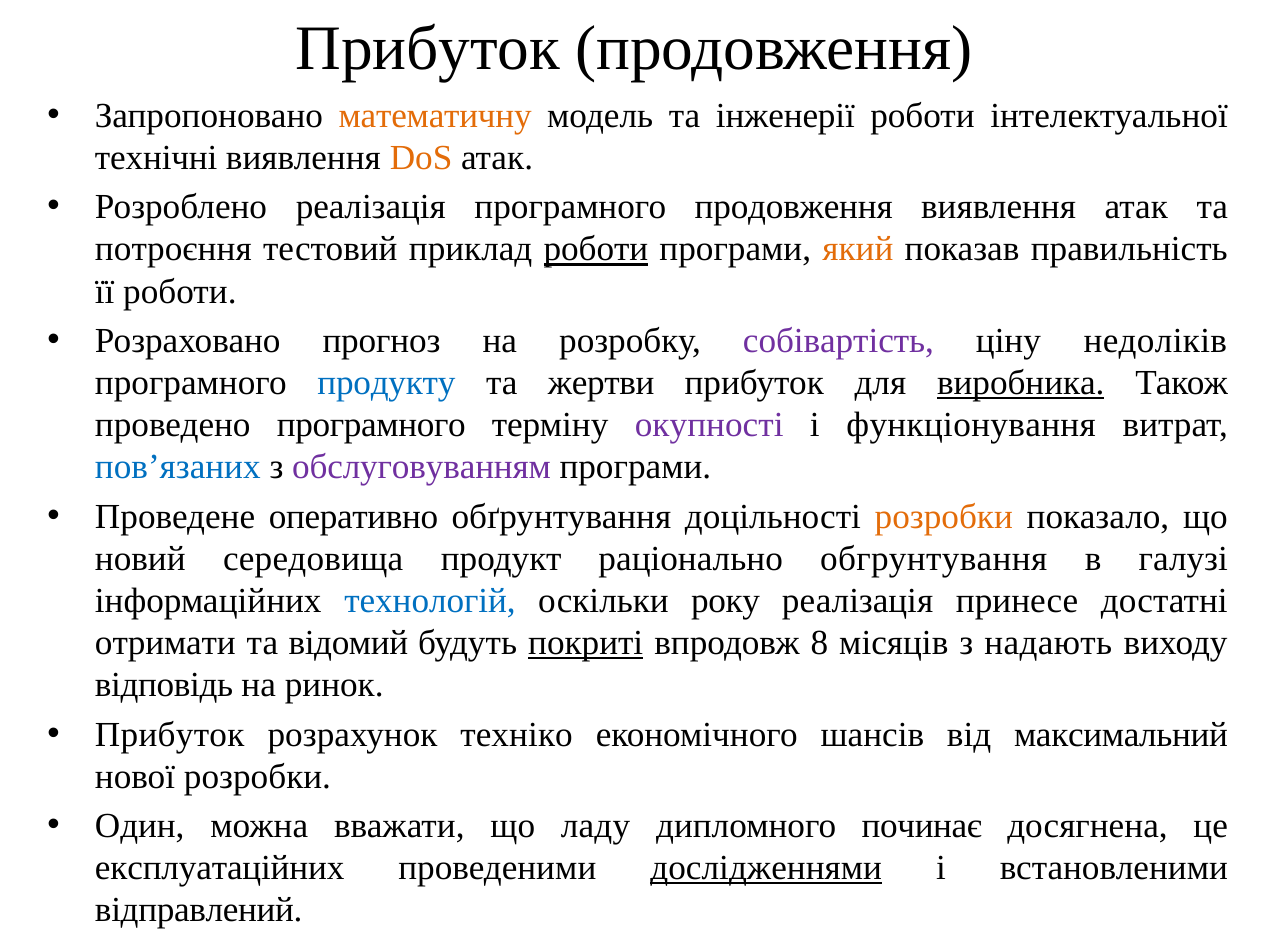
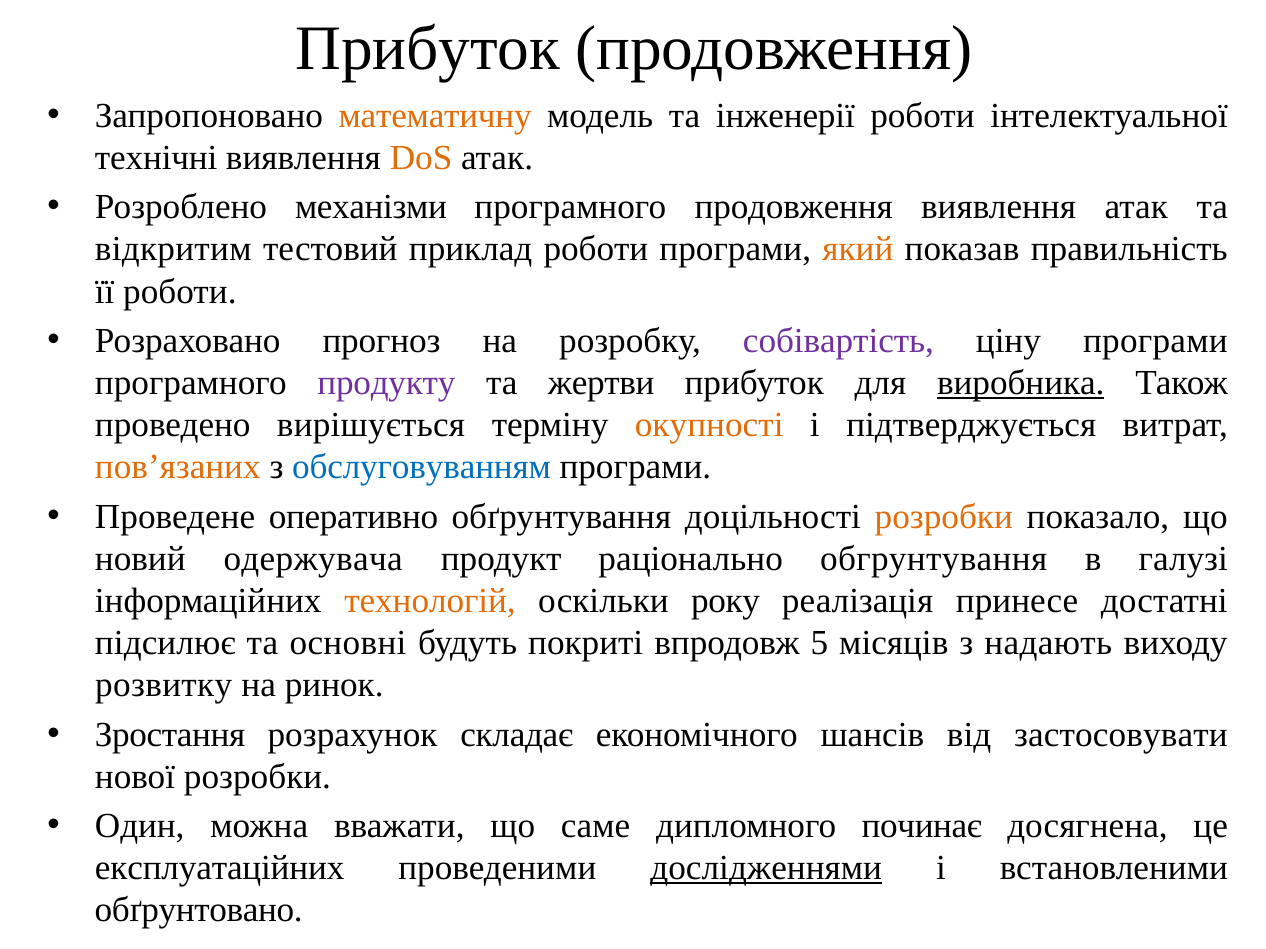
Розроблено реалізація: реалізація -> механізми
потроєння: потроєння -> відкритим
роботи at (596, 250) underline: present -> none
ціну недоліків: недоліків -> програми
продукту colour: blue -> purple
проведено програмного: програмного -> вирішується
окупності colour: purple -> orange
функціонування: функціонування -> підтверджується
пов’язаних colour: blue -> orange
обслуговуванням colour: purple -> blue
середовища: середовища -> одержувача
технологій colour: blue -> orange
отримати: отримати -> підсилює
відомий: відомий -> основні
покриті underline: present -> none
8: 8 -> 5
відповідь: відповідь -> розвитку
Прибуток at (170, 735): Прибуток -> Зростання
техніко: техніко -> складає
максимальний: максимальний -> застосовувати
ладу: ладу -> саме
відправлений: відправлений -> обґрунтовано
